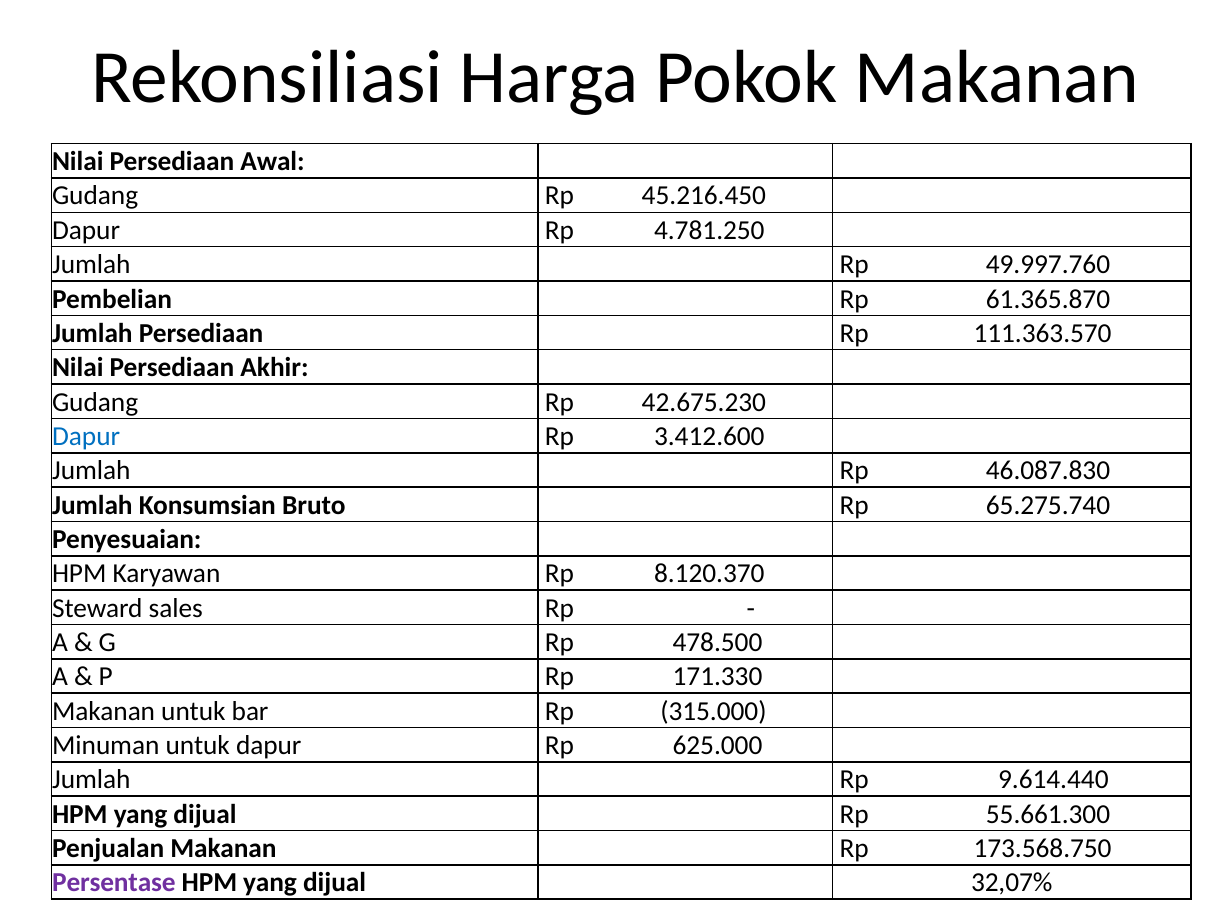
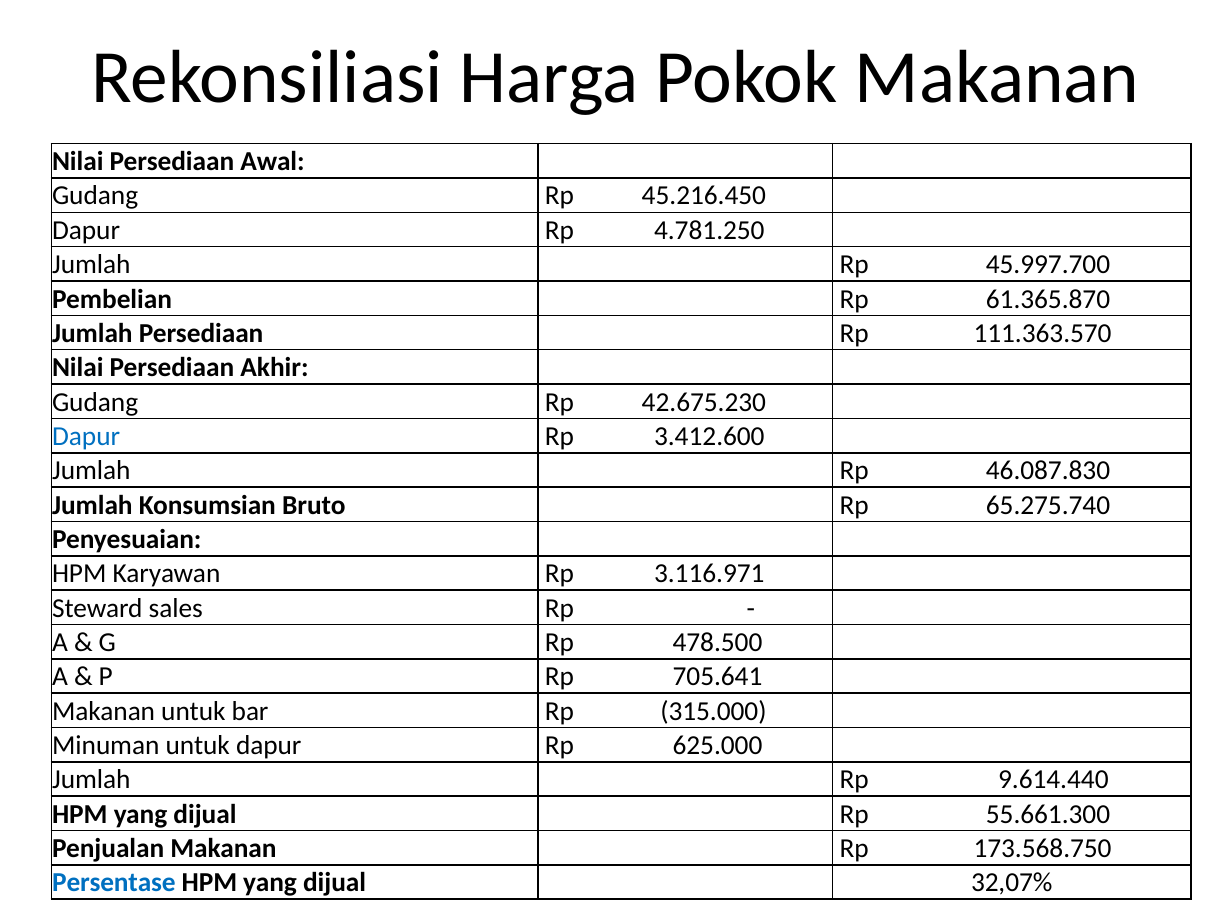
49.997.760: 49.997.760 -> 45.997.700
8.120.370: 8.120.370 -> 3.116.971
171.330: 171.330 -> 705.641
Persentase colour: purple -> blue
